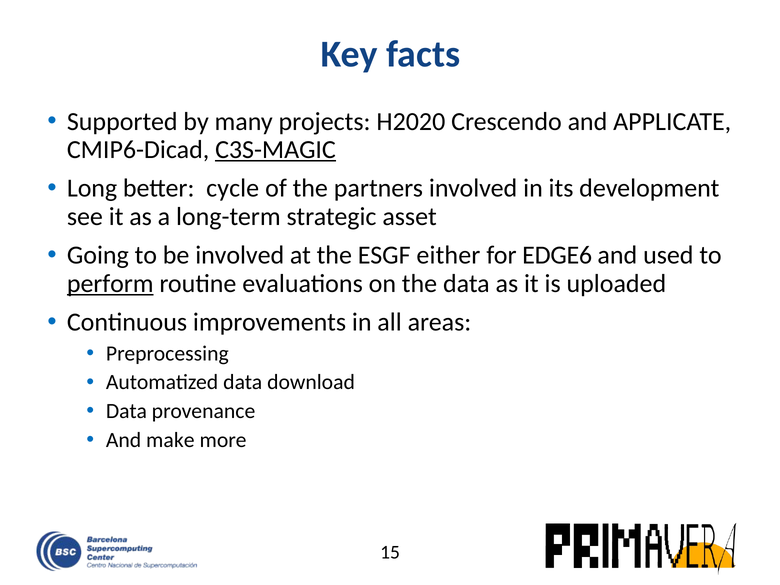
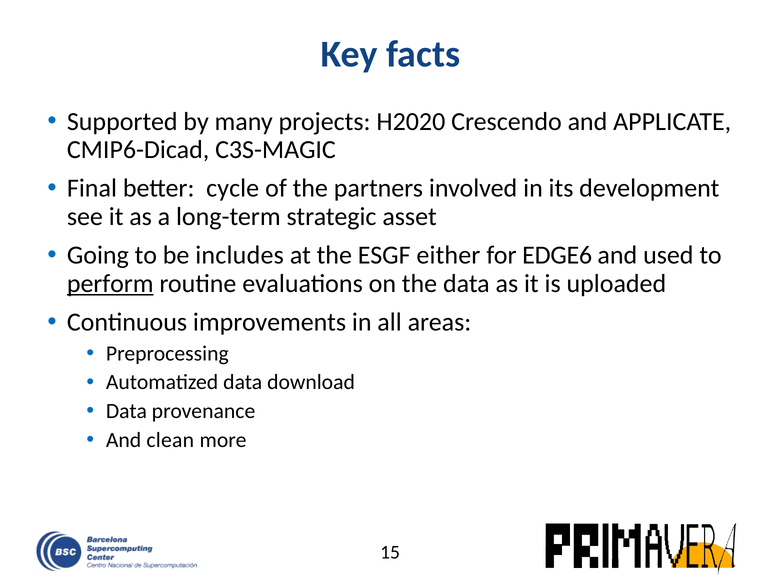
C3S-MAGIC underline: present -> none
Long: Long -> Final
be involved: involved -> includes
make: make -> clean
